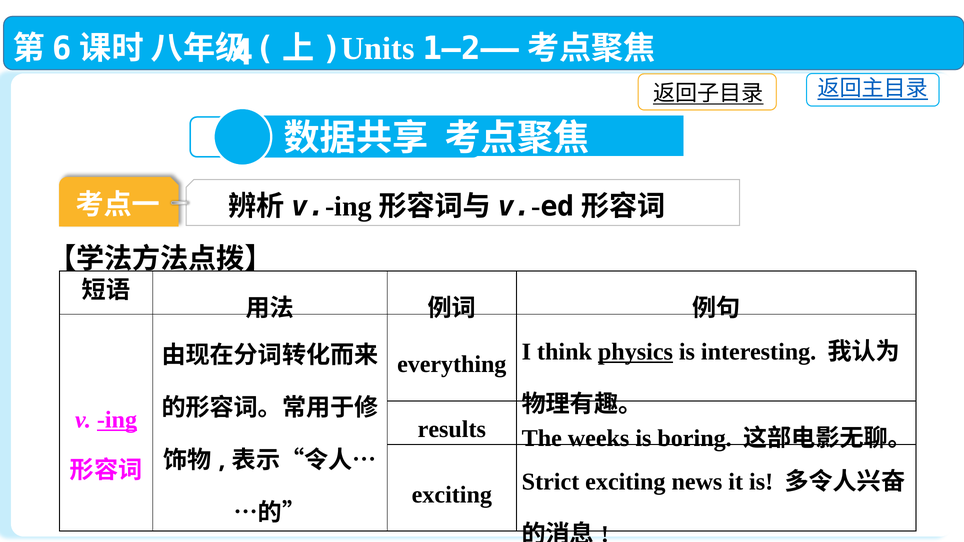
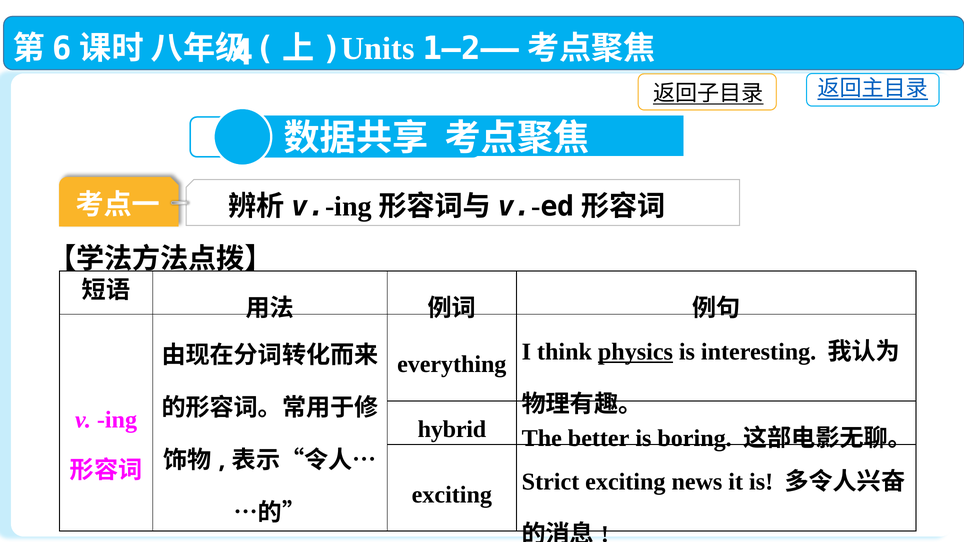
ing underline: present -> none
results: results -> hybrid
weeks: weeks -> better
